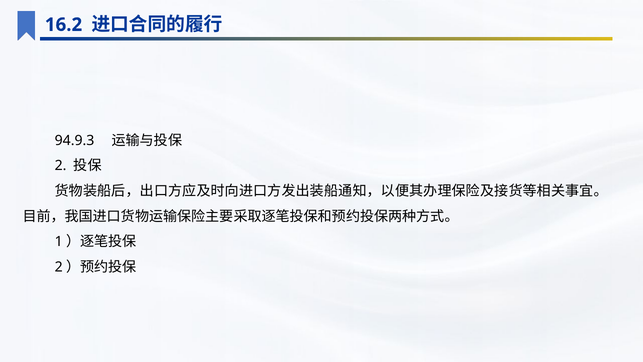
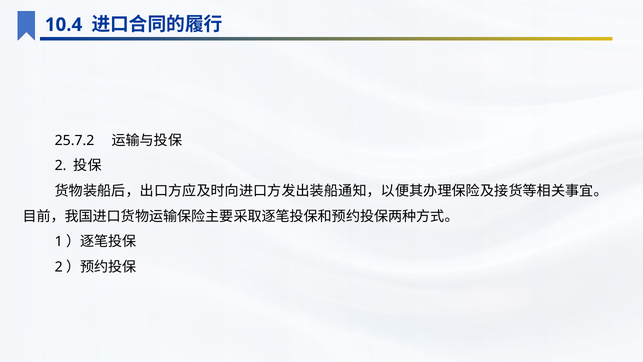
16.2: 16.2 -> 10.4
94.9.3: 94.9.3 -> 25.7.2
